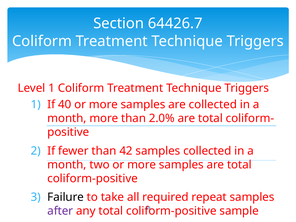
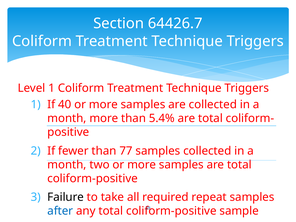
2.0%: 2.0% -> 5.4%
42: 42 -> 77
after colour: purple -> blue
